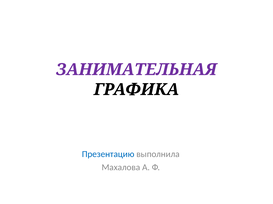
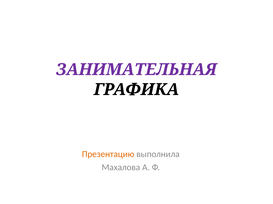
Презентацию colour: blue -> orange
